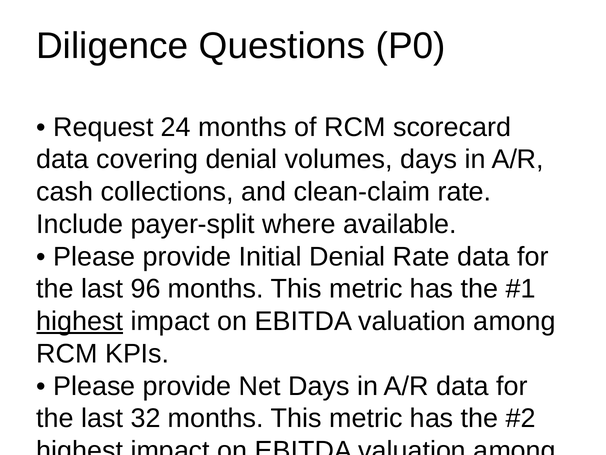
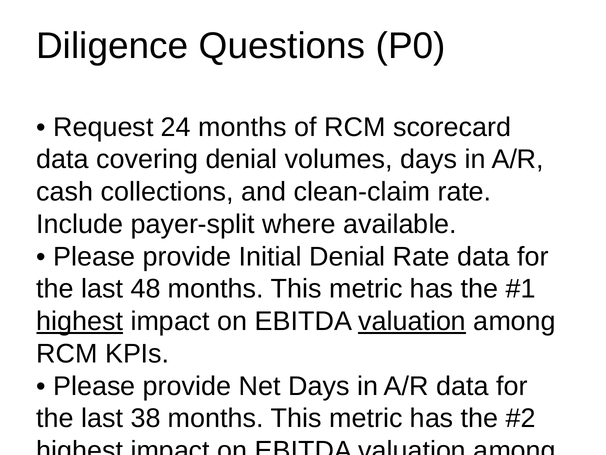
96: 96 -> 48
valuation at (412, 321) underline: none -> present
32: 32 -> 38
